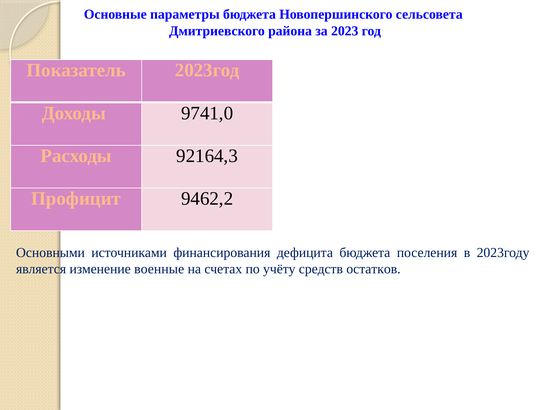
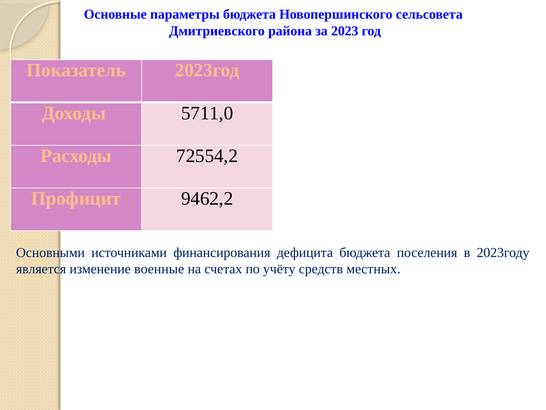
9741,0: 9741,0 -> 5711,0
92164,3: 92164,3 -> 72554,2
остатков: остатков -> местных
